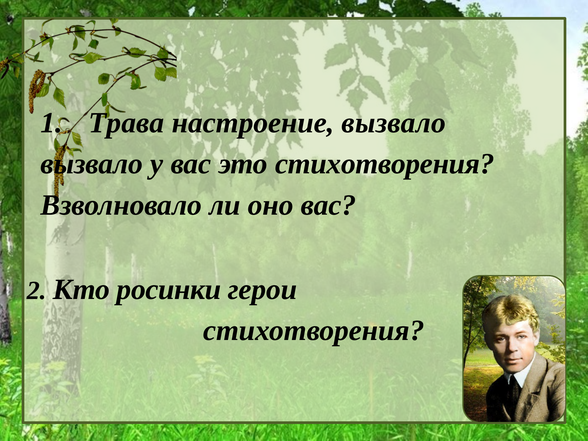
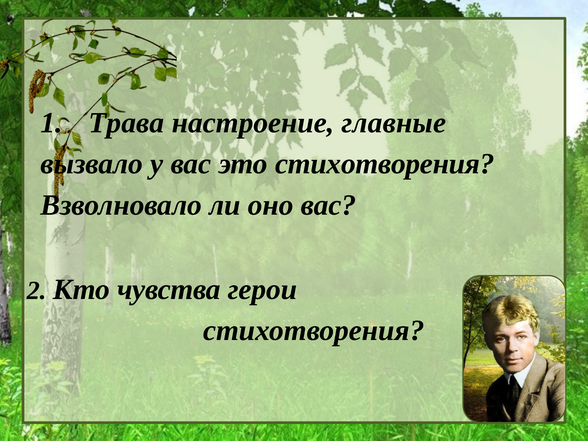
настроение вызвало: вызвало -> главные
росинки: росинки -> чувства
